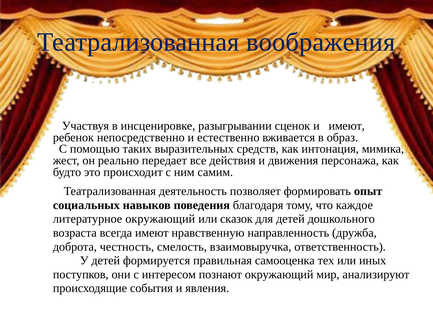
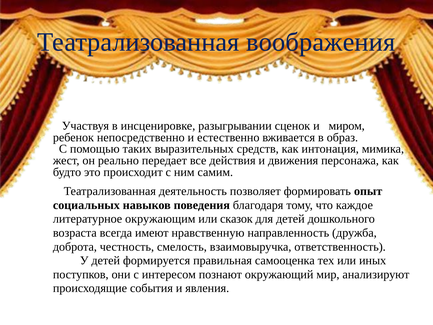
и имеют: имеют -> миром
литературное окружающий: окружающий -> окружающим
